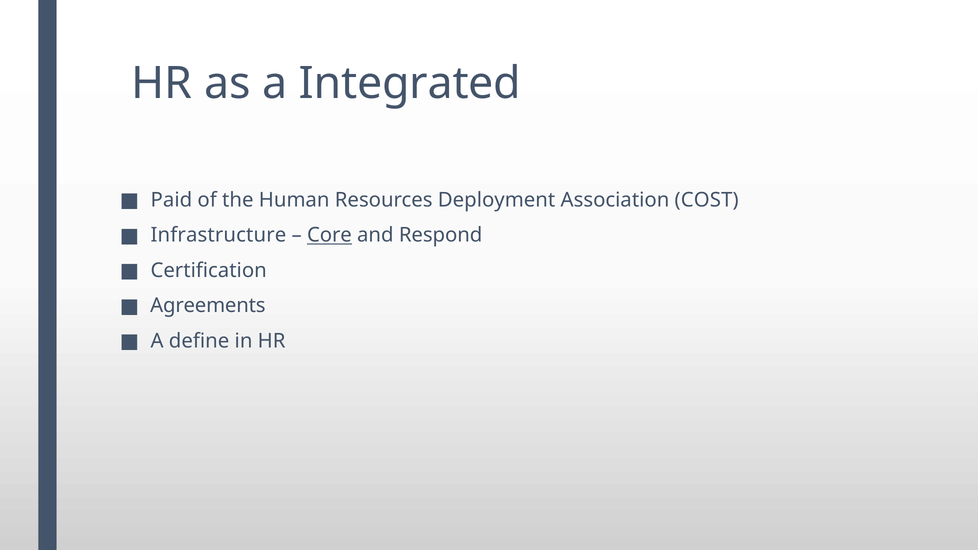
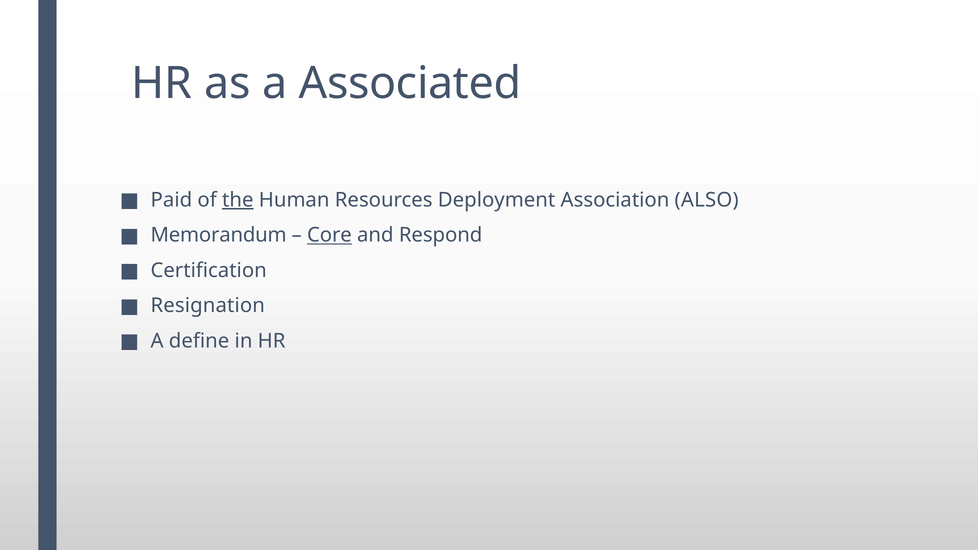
Integrated: Integrated -> Associated
the underline: none -> present
COST: COST -> ALSO
Infrastructure: Infrastructure -> Memorandum
Agreements: Agreements -> Resignation
